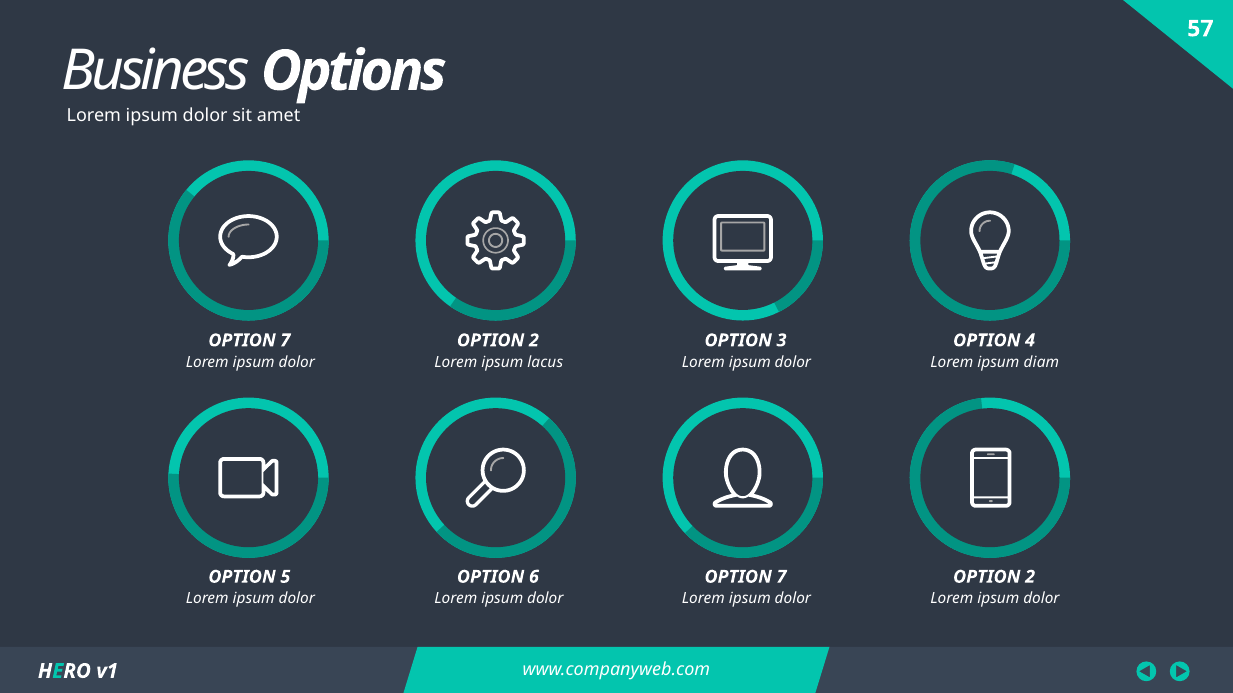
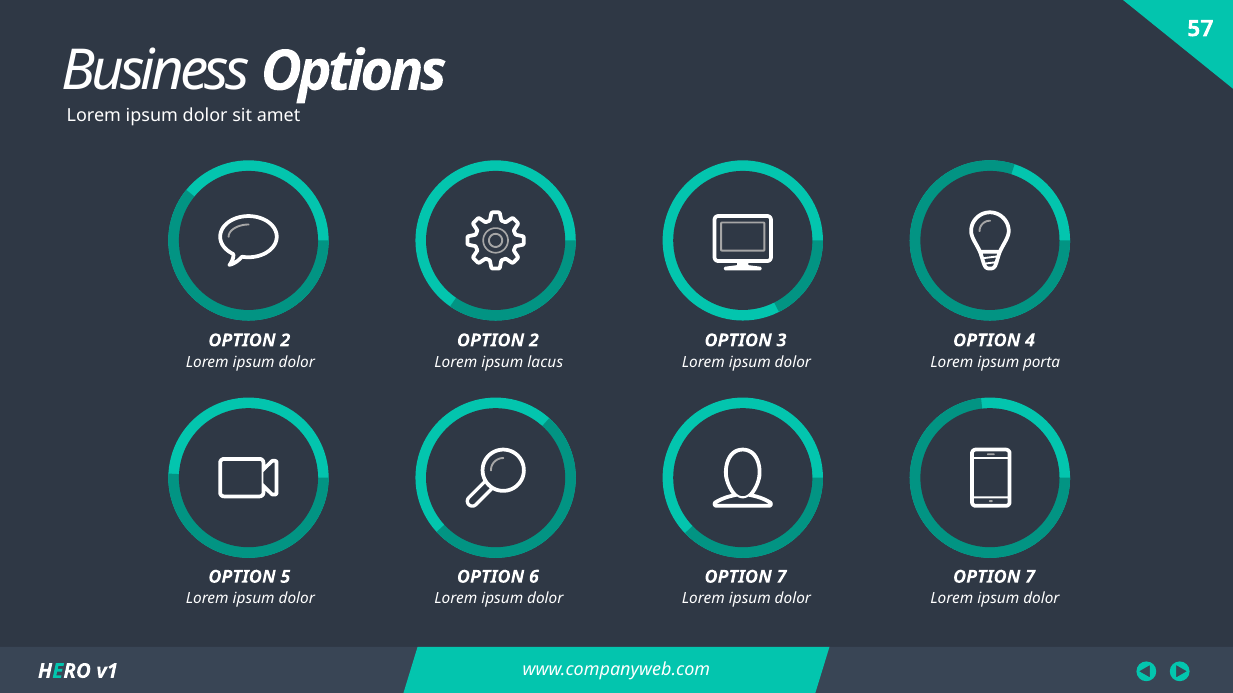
7 at (285, 341): 7 -> 2
diam: diam -> porta
2 at (1030, 577): 2 -> 7
